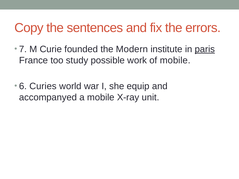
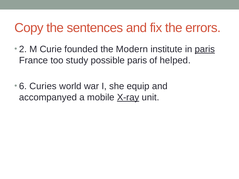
7: 7 -> 2
possible work: work -> paris
of mobile: mobile -> helped
X-ray underline: none -> present
